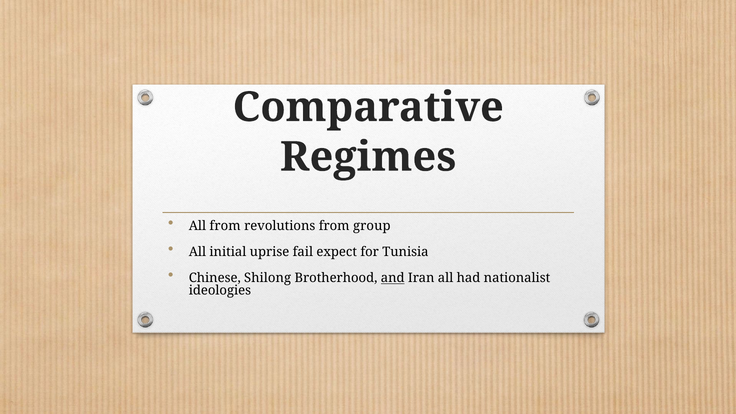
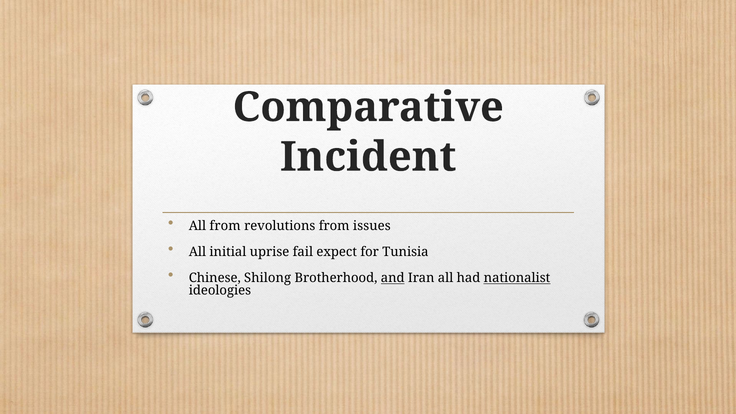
Regimes: Regimes -> Incident
group: group -> issues
nationalist underline: none -> present
